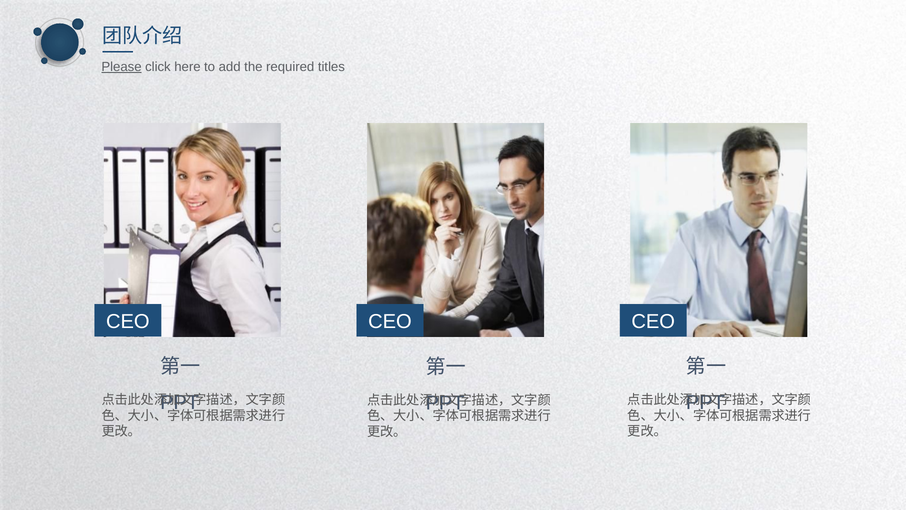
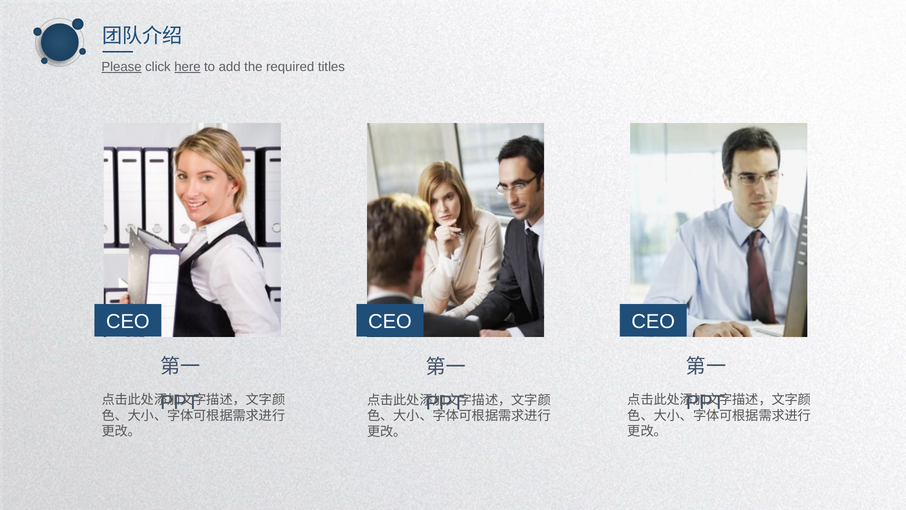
here underline: none -> present
